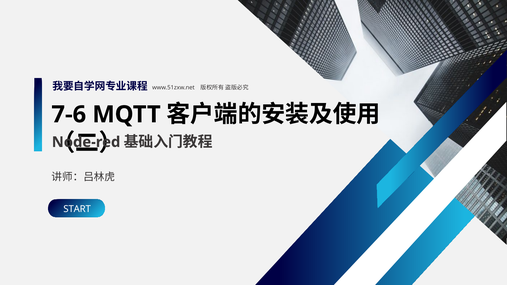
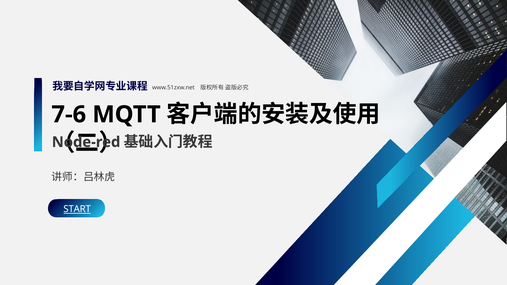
START underline: none -> present
